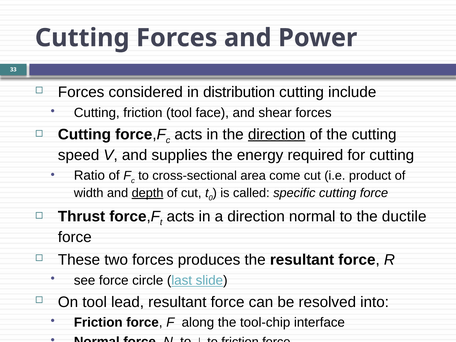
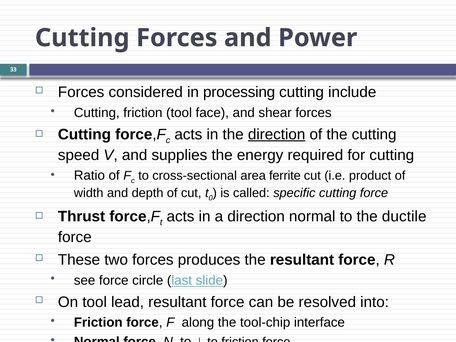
distribution: distribution -> processing
come: come -> ferrite
depth underline: present -> none
